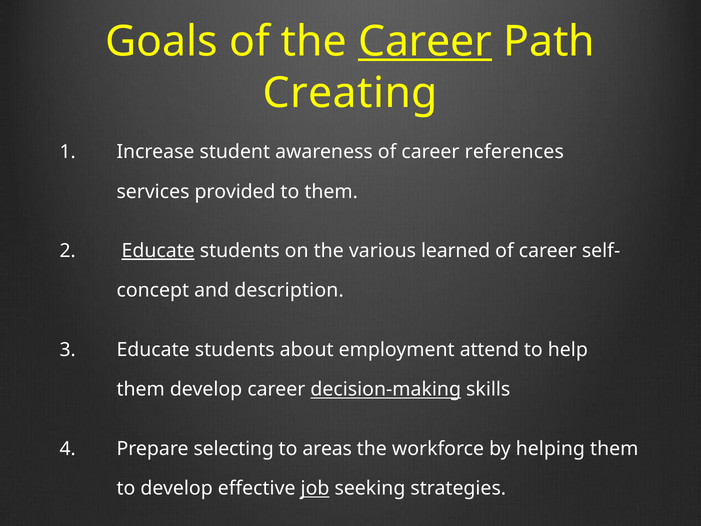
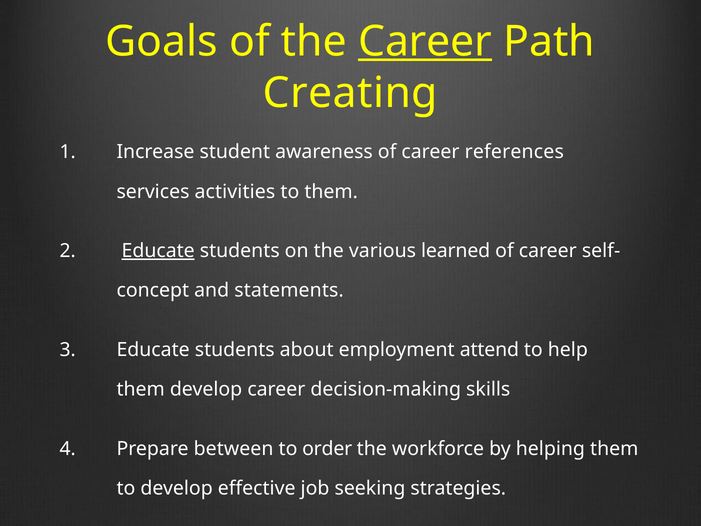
provided: provided -> activities
description: description -> statements
decision-making underline: present -> none
selecting: selecting -> between
areas: areas -> order
job underline: present -> none
